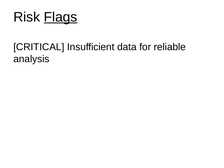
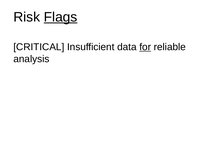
for underline: none -> present
